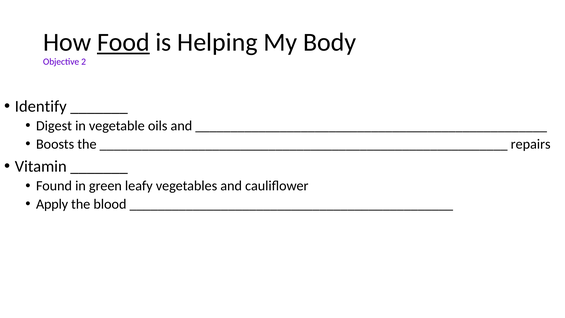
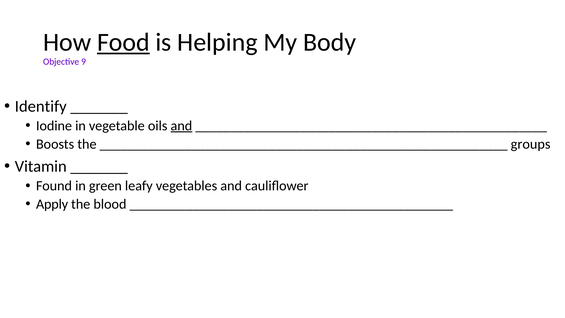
2: 2 -> 9
Digest: Digest -> Iodine
and at (181, 126) underline: none -> present
repairs: repairs -> groups
